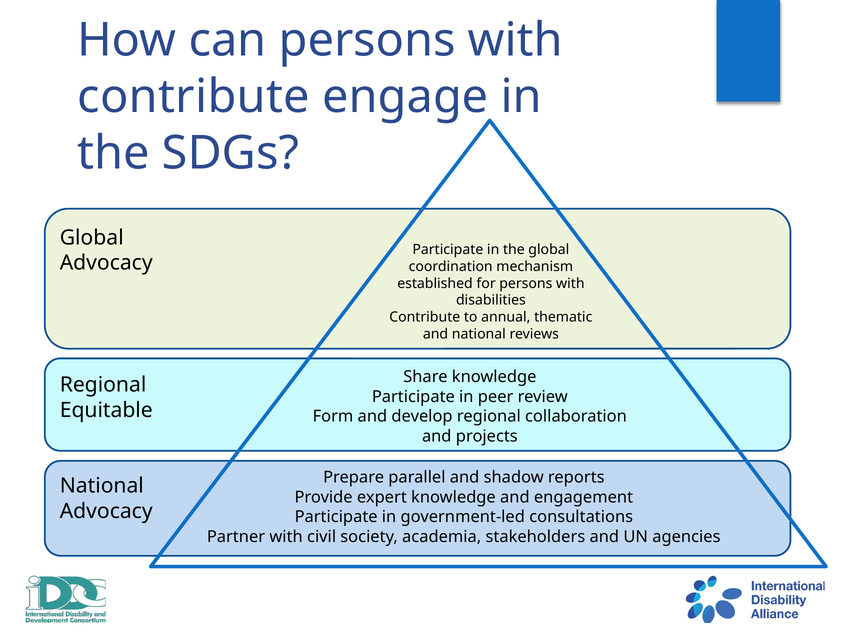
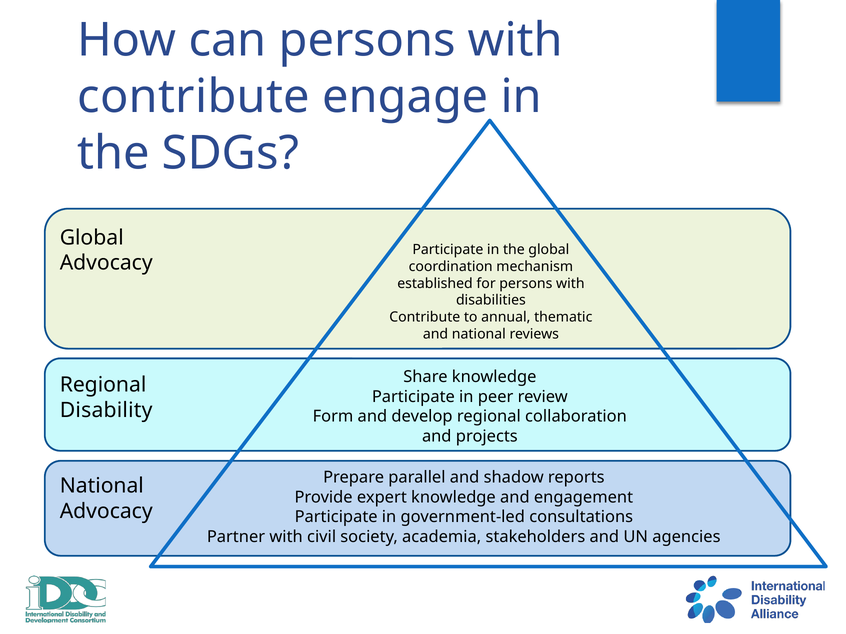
Equitable: Equitable -> Disability
